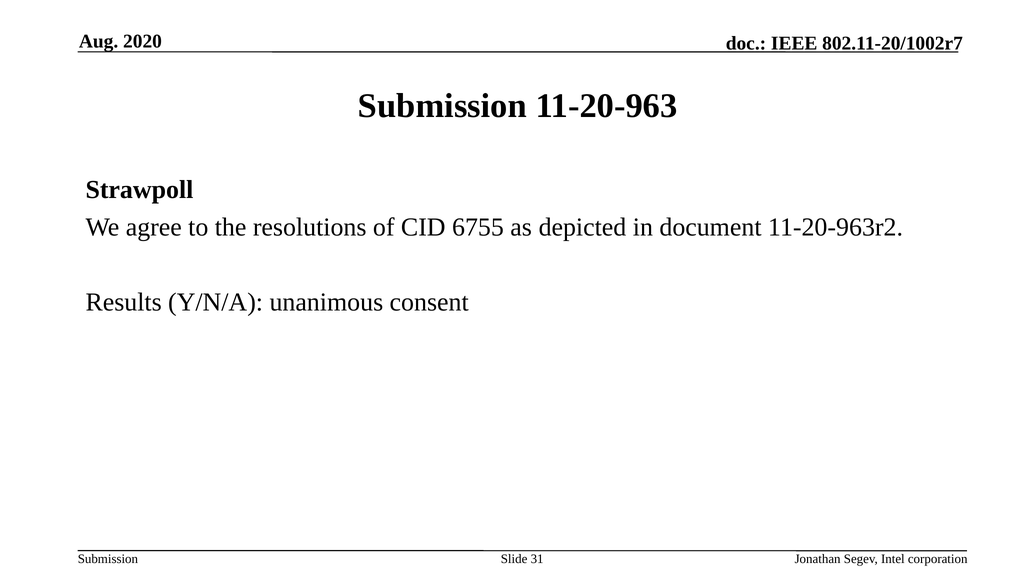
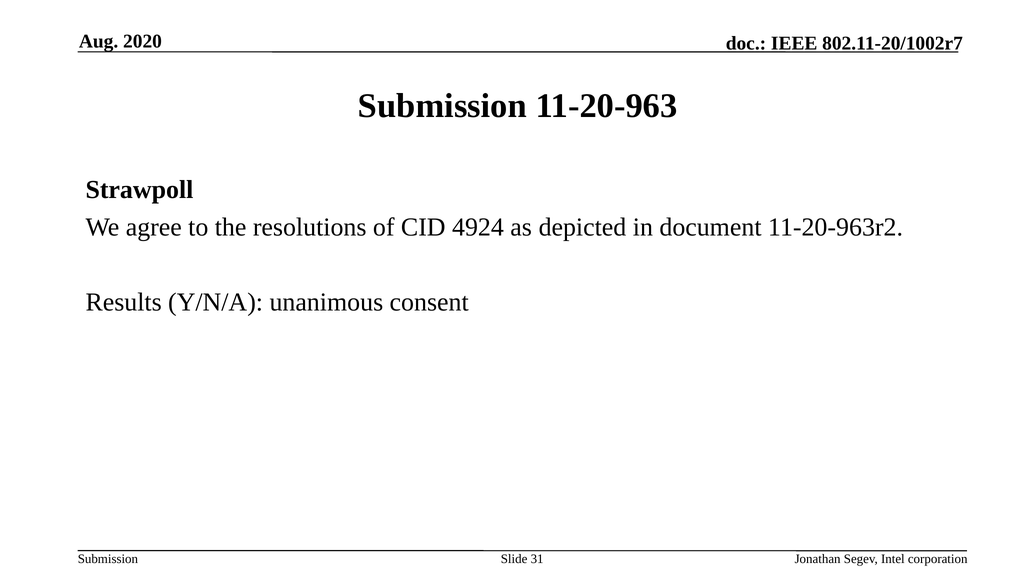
6755: 6755 -> 4924
